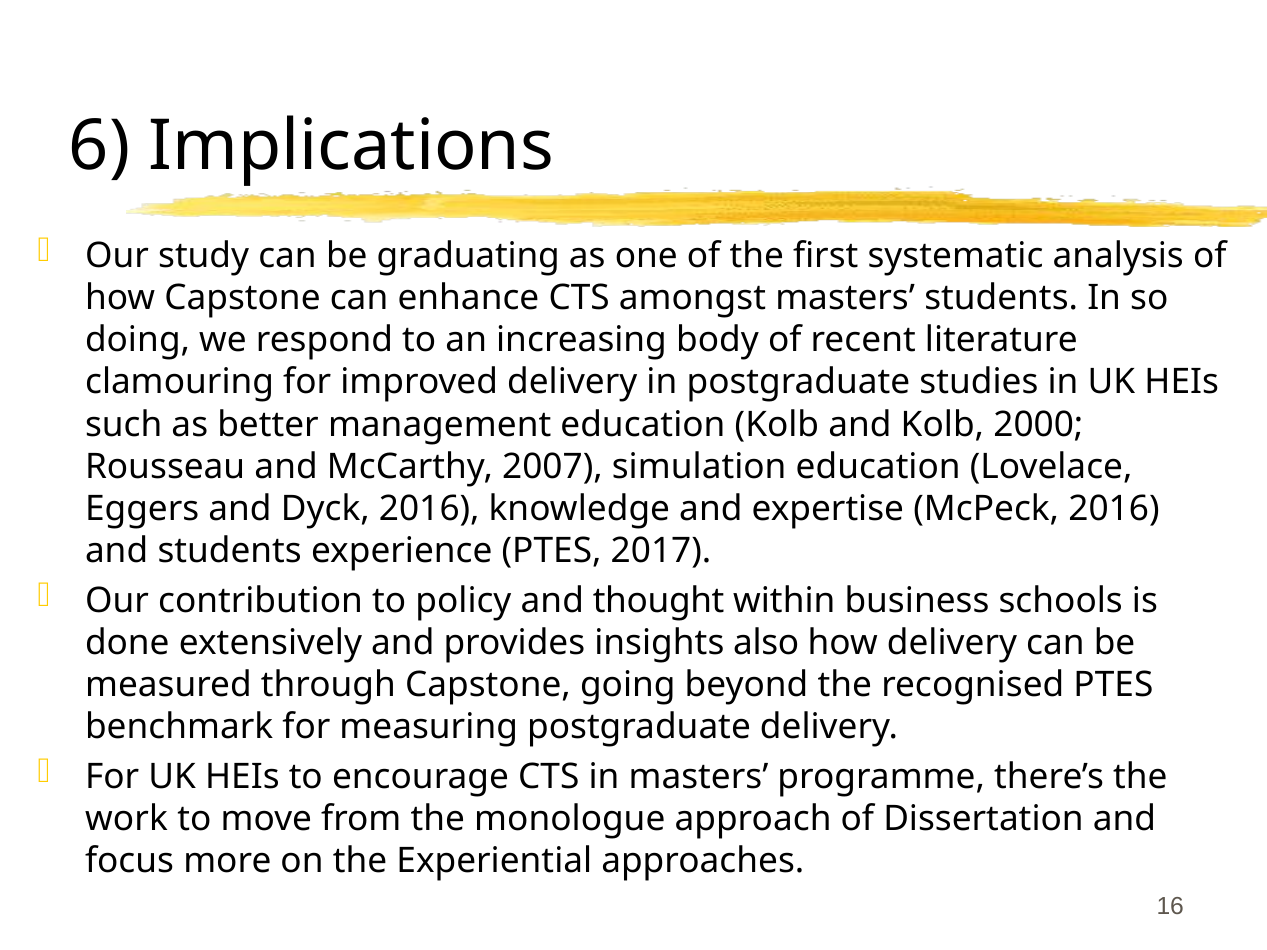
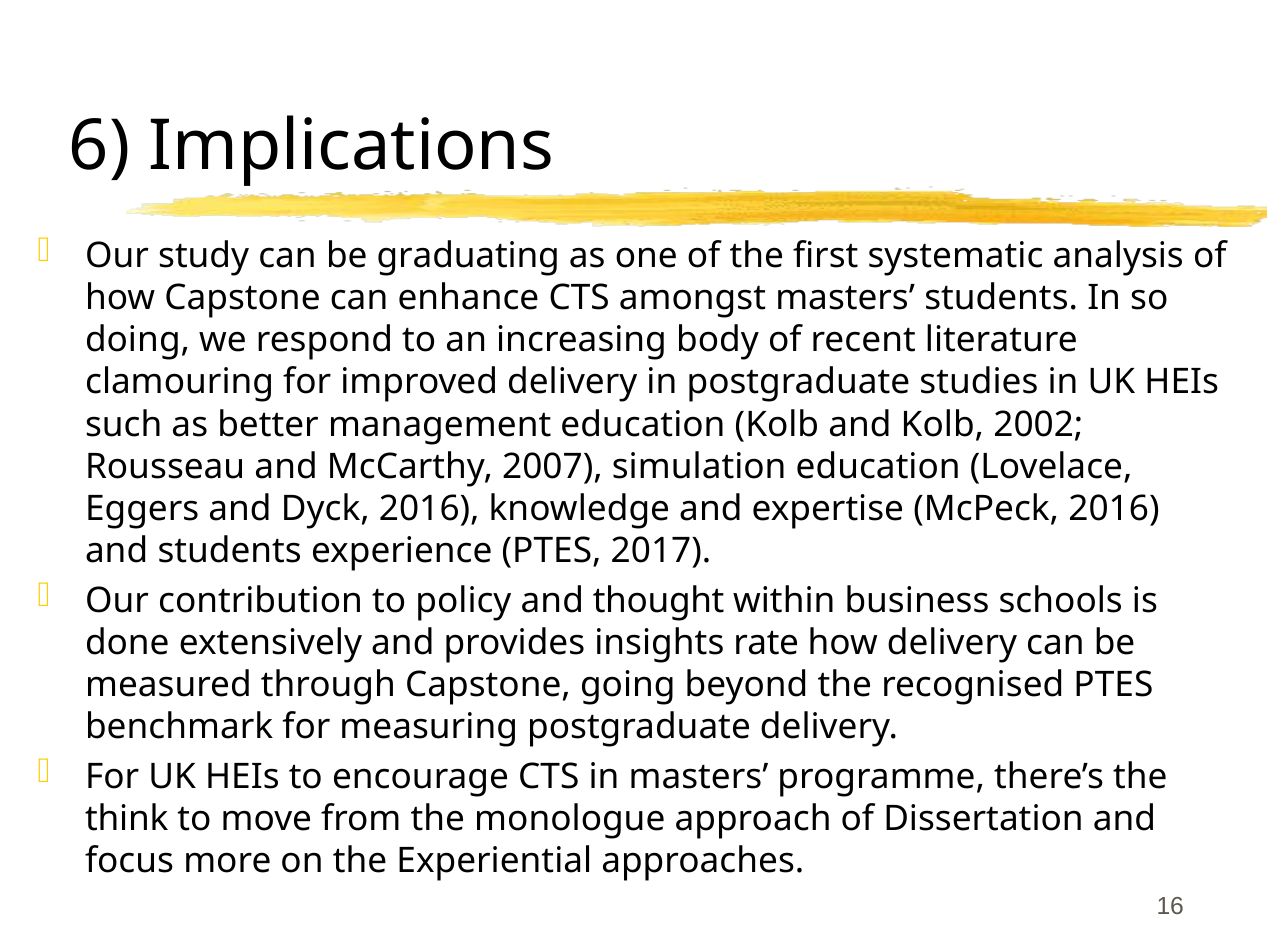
2000: 2000 -> 2002
also: also -> rate
work: work -> think
